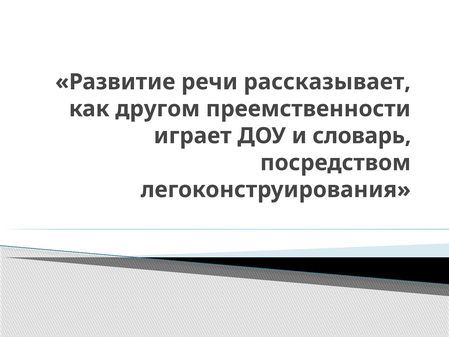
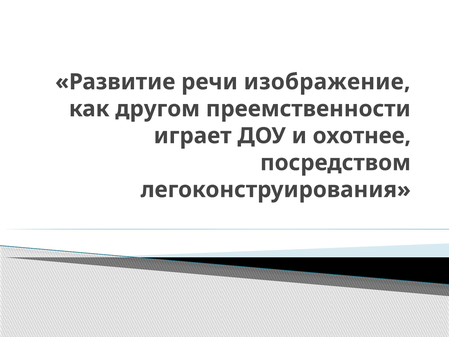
рассказывает: рассказывает -> изображение
словарь: словарь -> охотнее
